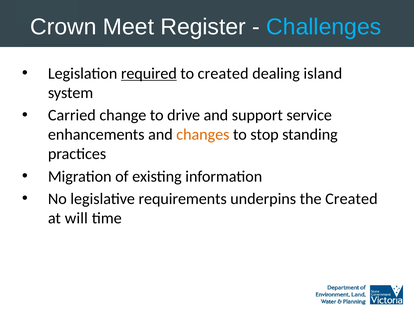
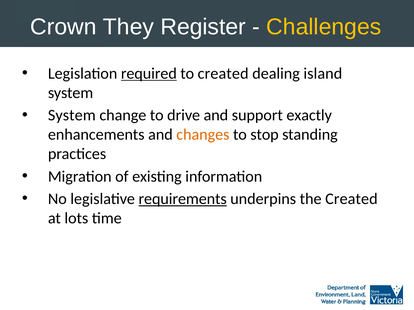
Meet: Meet -> They
Challenges colour: light blue -> yellow
Carried at (72, 115): Carried -> System
service: service -> exactly
requirements underline: none -> present
will: will -> lots
